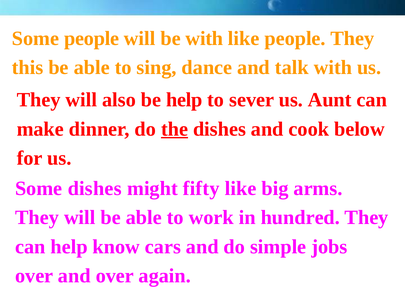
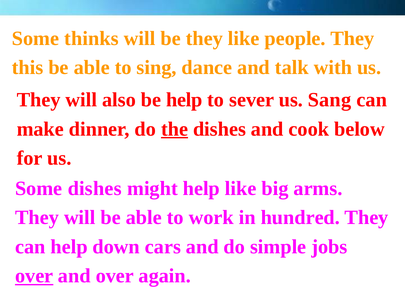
Some people: people -> thinks
be with: with -> they
Aunt: Aunt -> Sang
might fifty: fifty -> help
know: know -> down
over at (34, 276) underline: none -> present
